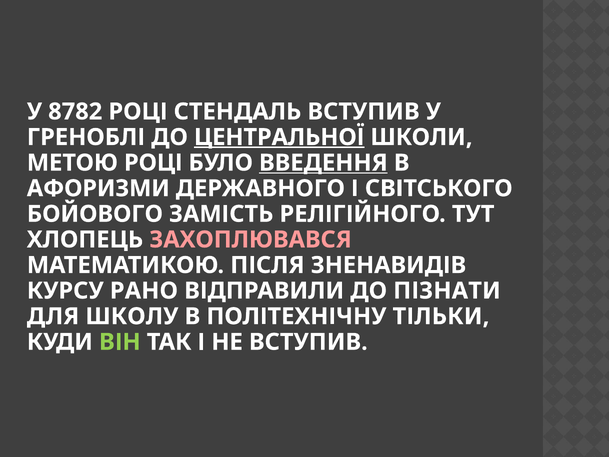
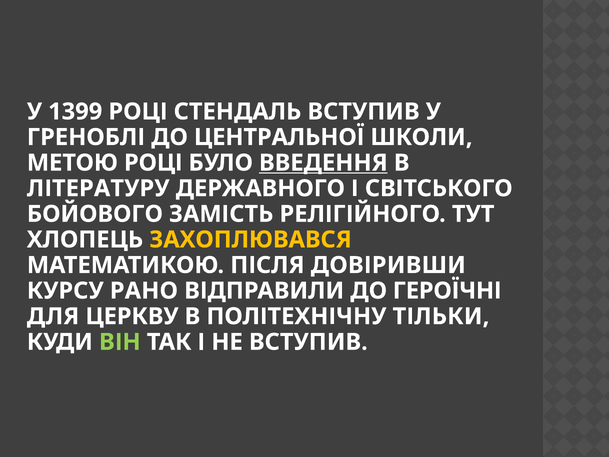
8782: 8782 -> 1399
ЦЕНТРАЛЬНОЇ underline: present -> none
АФОРИЗМИ: АФОРИЗМИ -> ЛІТЕРАТУРУ
ЗАХОПЛЮВАВСЯ colour: pink -> yellow
ЗНЕНАВИДІВ: ЗНЕНАВИДІВ -> ДОВІРИВШИ
ПІЗНАТИ: ПІЗНАТИ -> ГЕРОЇЧНІ
ШКОЛУ: ШКОЛУ -> ЦЕРКВУ
